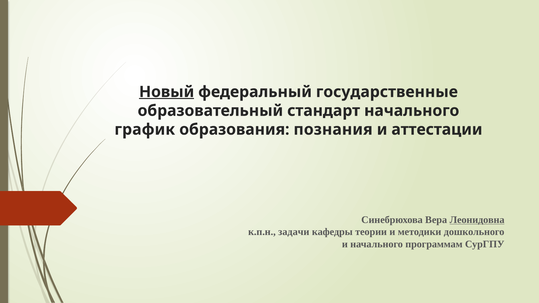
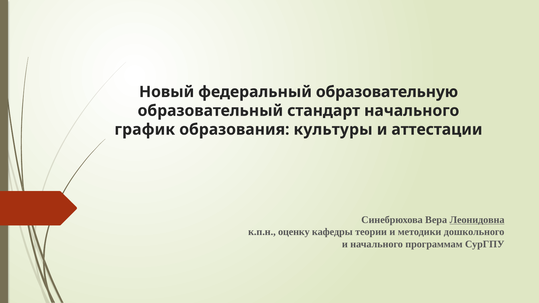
Новый underline: present -> none
государственные: государственные -> образовательную
познания: познания -> культуры
задачи: задачи -> оценку
